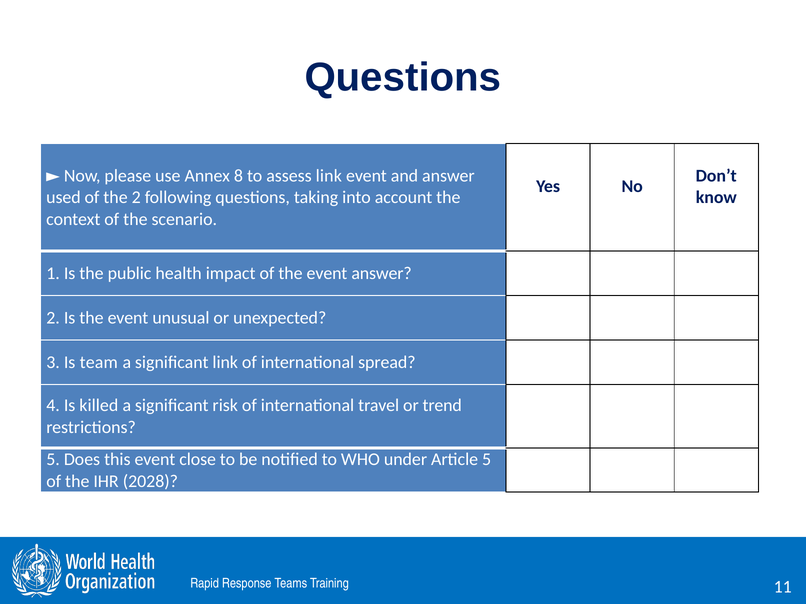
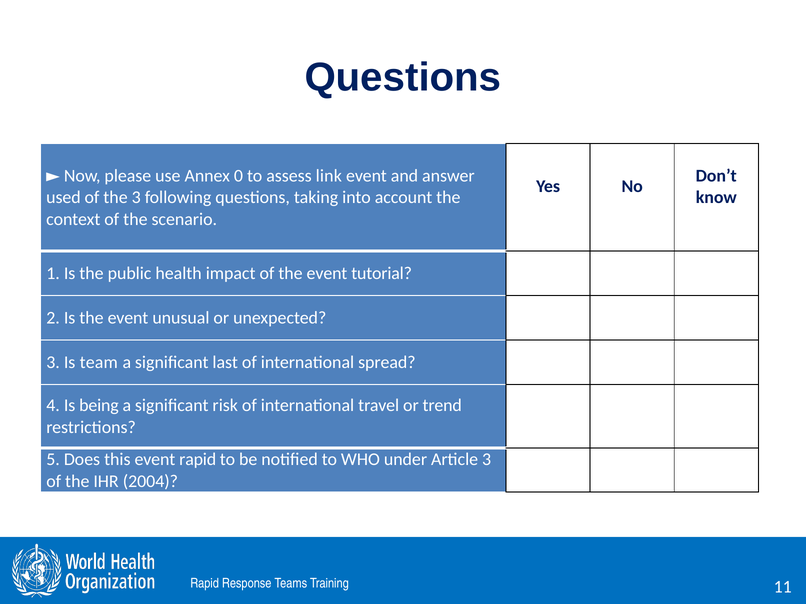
8: 8 -> 0
the 2: 2 -> 3
event answer: answer -> tutorial
significant link: link -> last
killed: killed -> being
event close: close -> rapid
Article 5: 5 -> 3
2028: 2028 -> 2004
